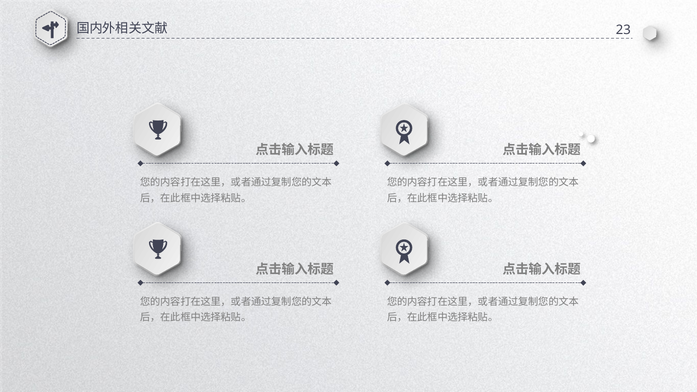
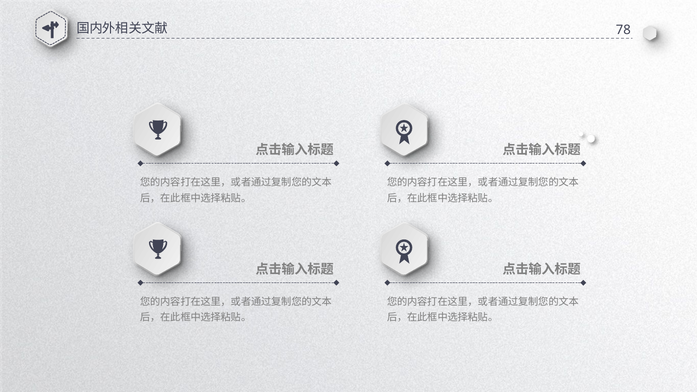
23: 23 -> 78
